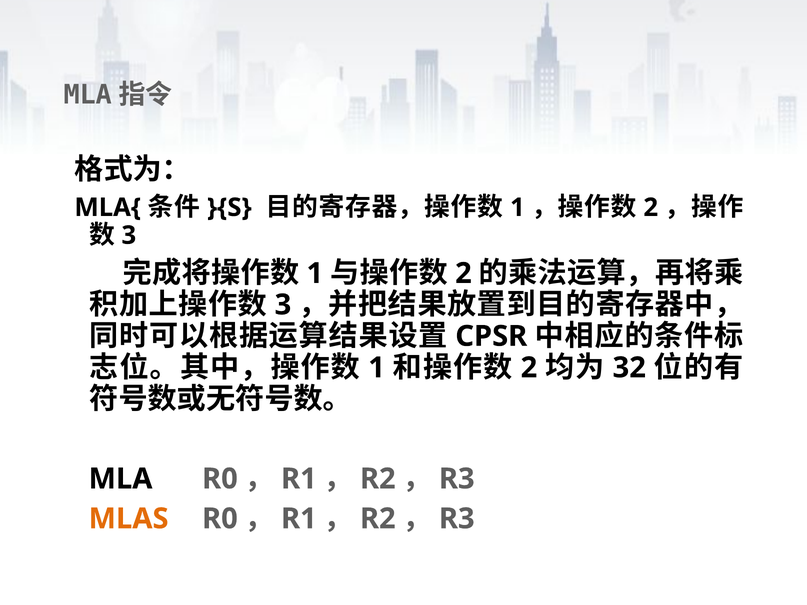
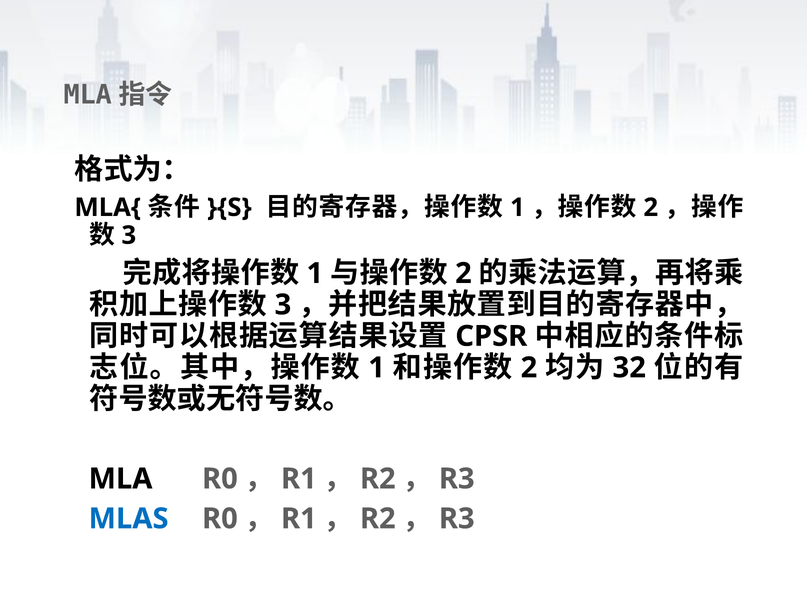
MLAS colour: orange -> blue
